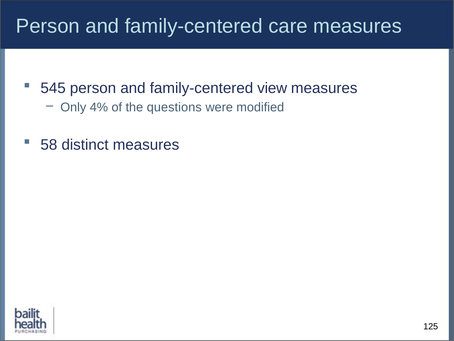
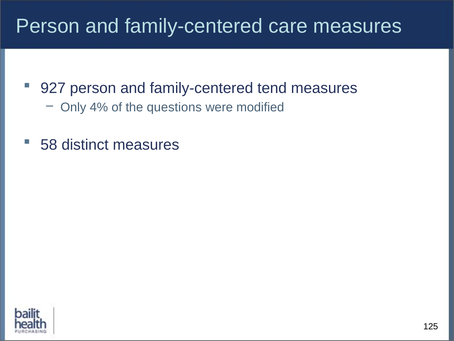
545: 545 -> 927
view: view -> tend
